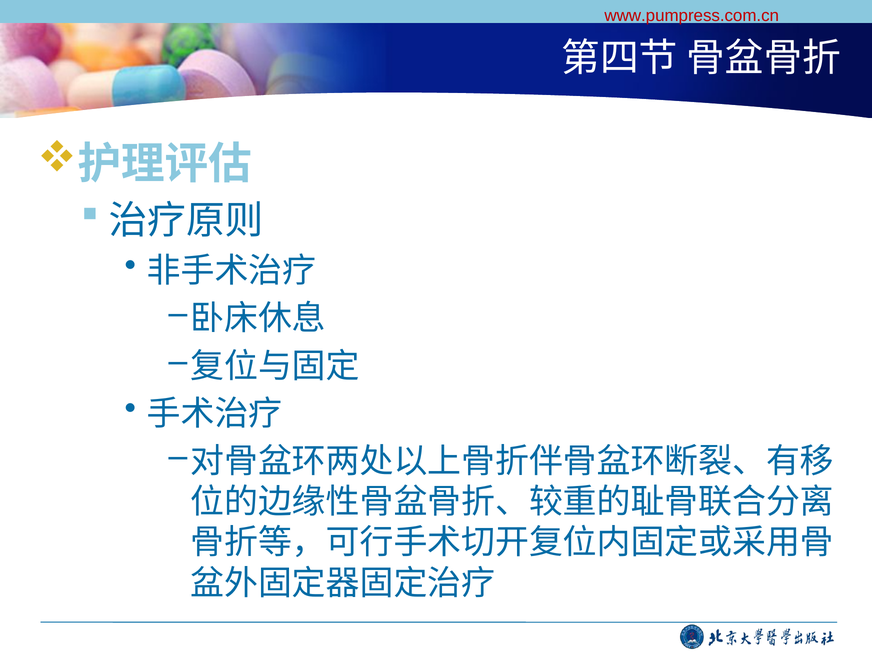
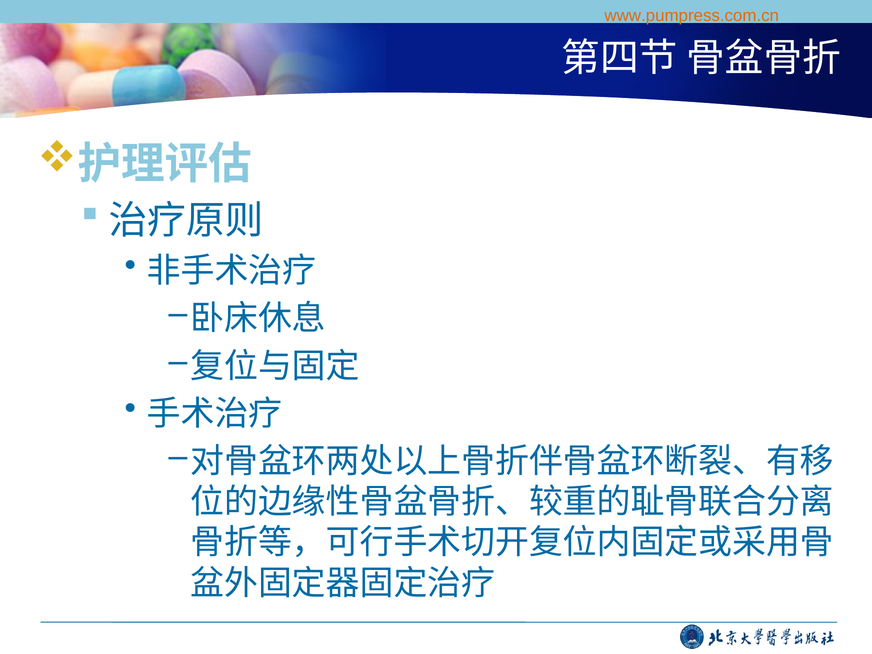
www.pumpress.com.cn colour: red -> orange
